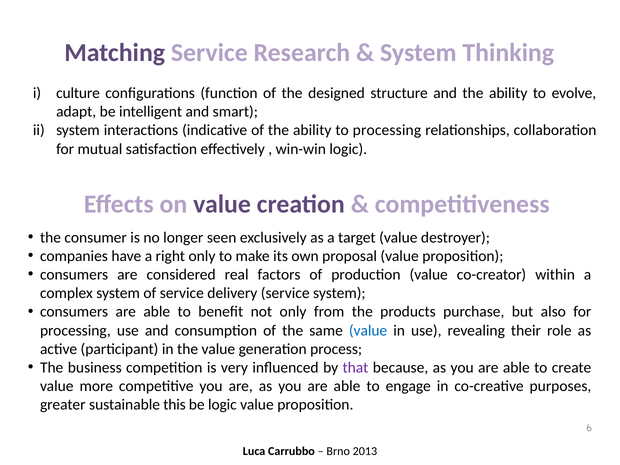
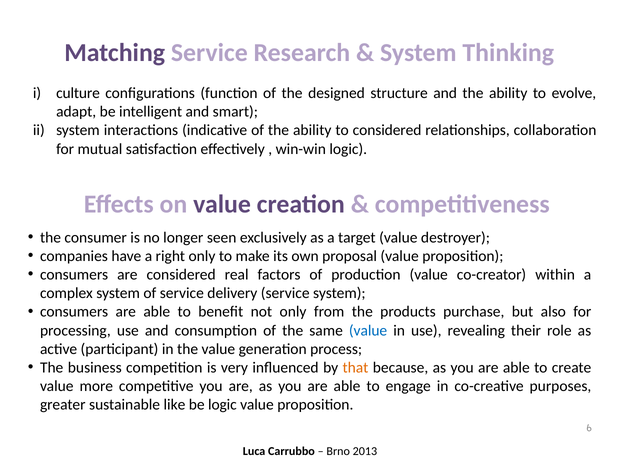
to processing: processing -> considered
that colour: purple -> orange
this: this -> like
